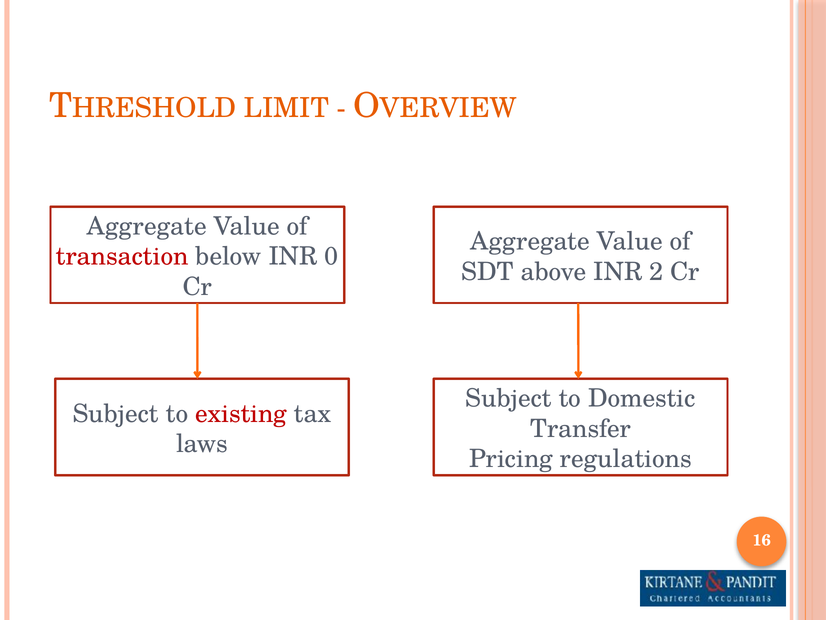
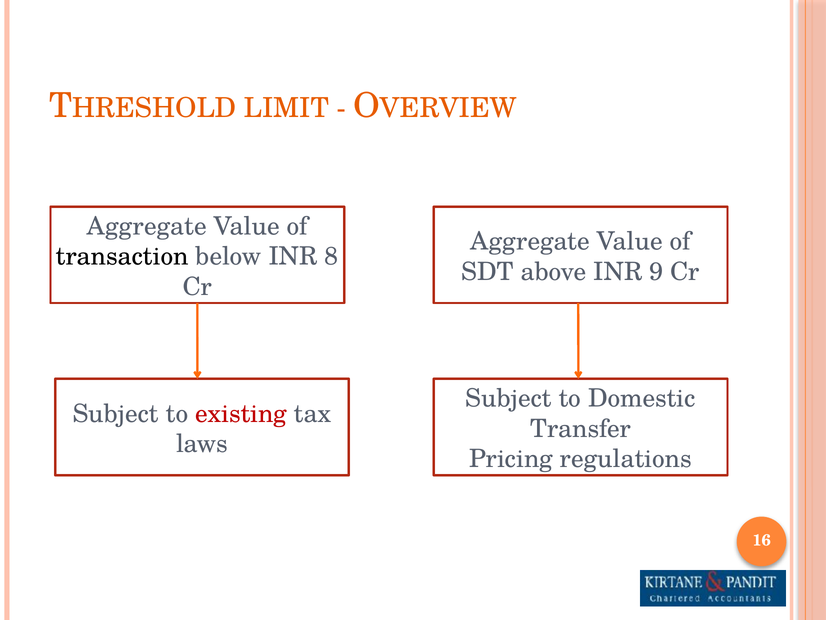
transaction colour: red -> black
0: 0 -> 8
2: 2 -> 9
